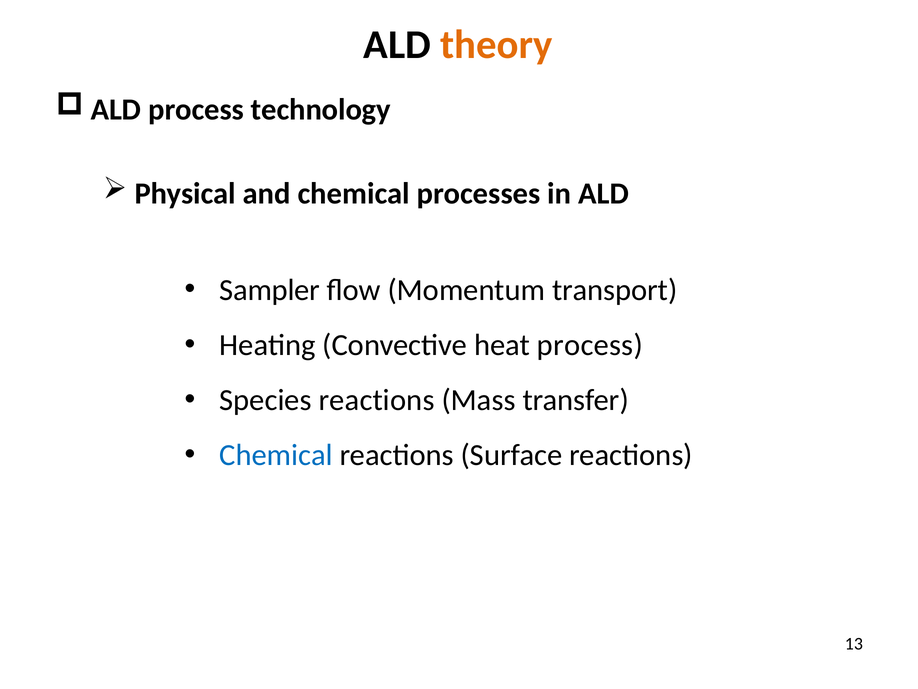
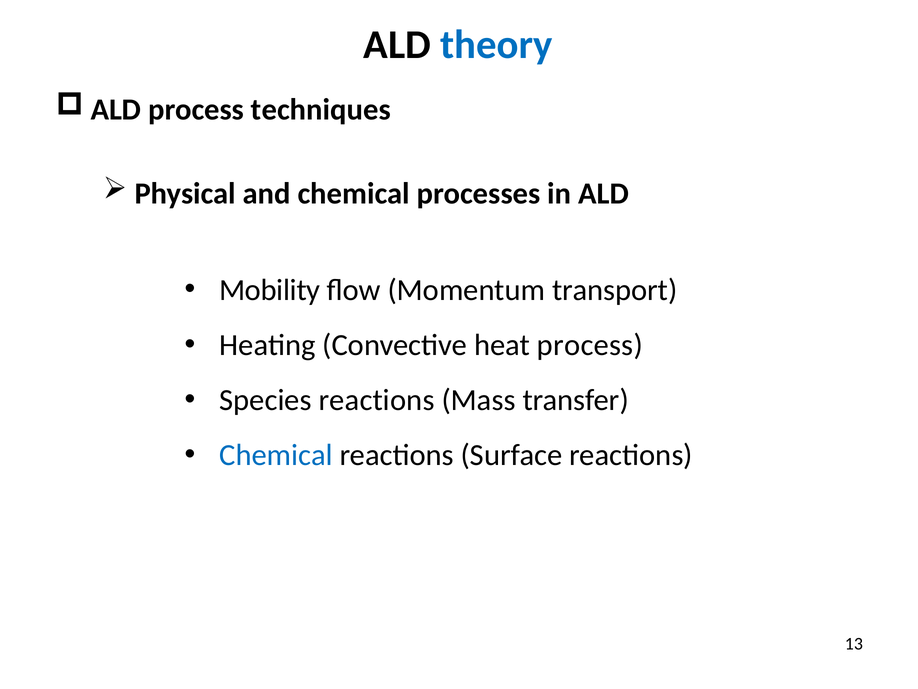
theory colour: orange -> blue
technology: technology -> techniques
Sampler: Sampler -> Mobility
